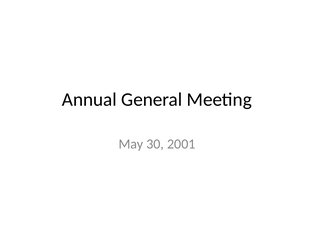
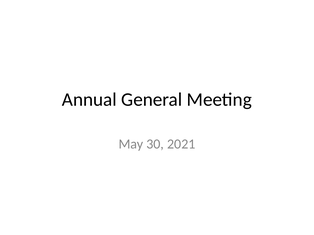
2001: 2001 -> 2021
